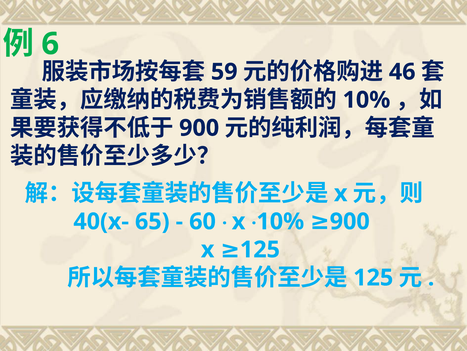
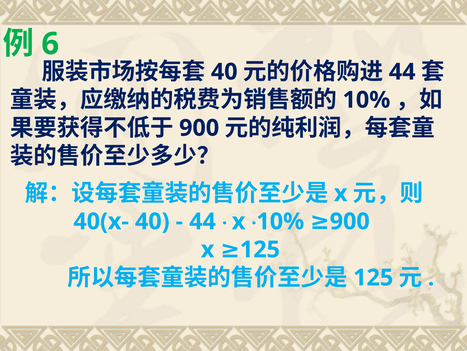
59 at (224, 72): 59 -> 40
46 at (402, 72): 46 -> 44
40(x- 65: 65 -> 40
60 at (203, 221): 60 -> 44
